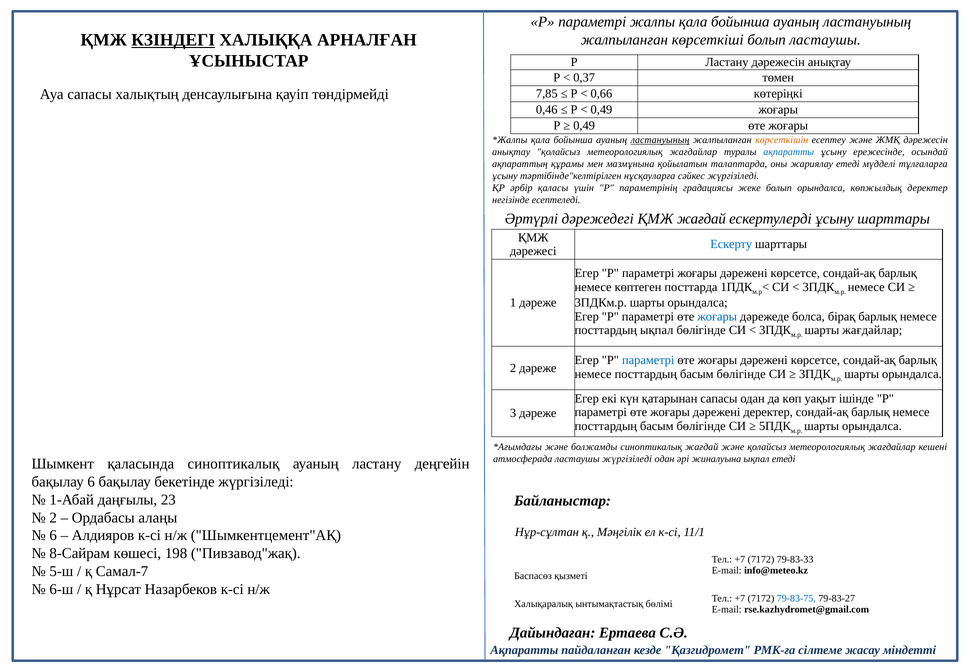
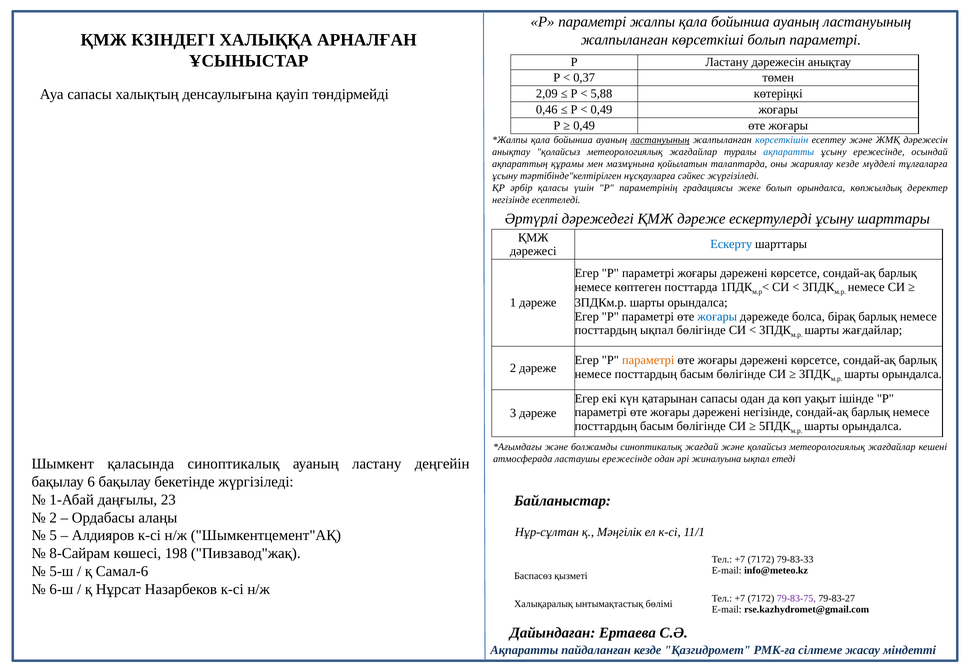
КЗІНДЕГІ underline: present -> none
болып ластаушы: ластаушы -> параметрі
7,85: 7,85 -> 2,09
0,66: 0,66 -> 5,88
көрсеткішін colour: orange -> blue
жариялау етеді: етеді -> кезде
ҚМЖ жағдай: жағдай -> дәреже
параметрі at (648, 360) colour: blue -> orange
дәрежені деректер: деректер -> негізінде
ластаушы жүргізіледі: жүргізіледі -> ережесінде
6 at (53, 535): 6 -> 5
Самал-7: Самал-7 -> Самал-6
79-83-75 colour: blue -> purple
